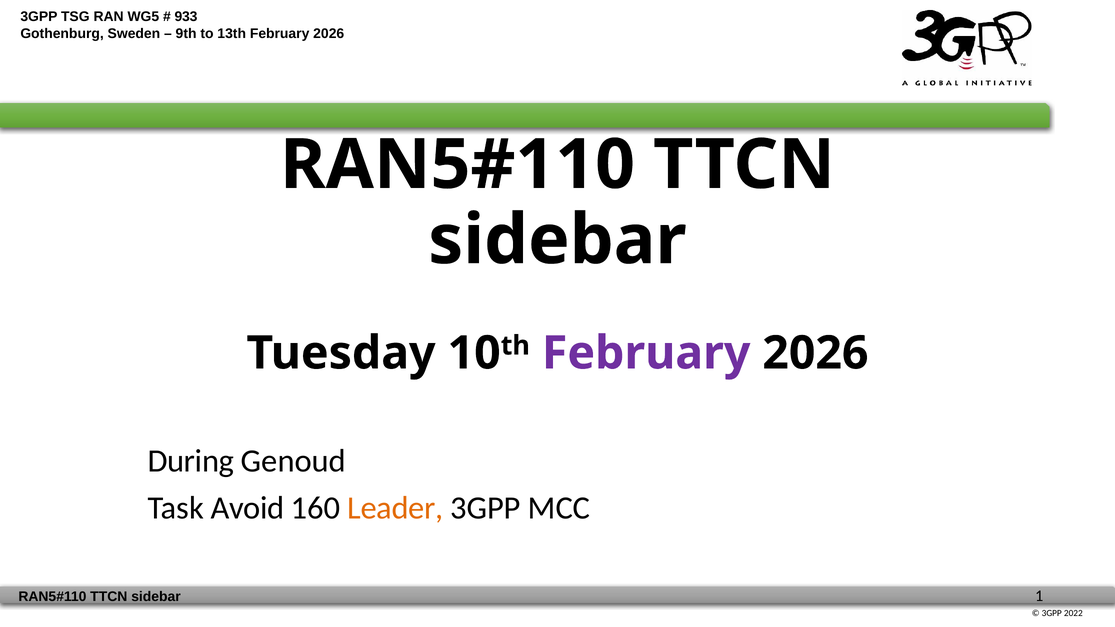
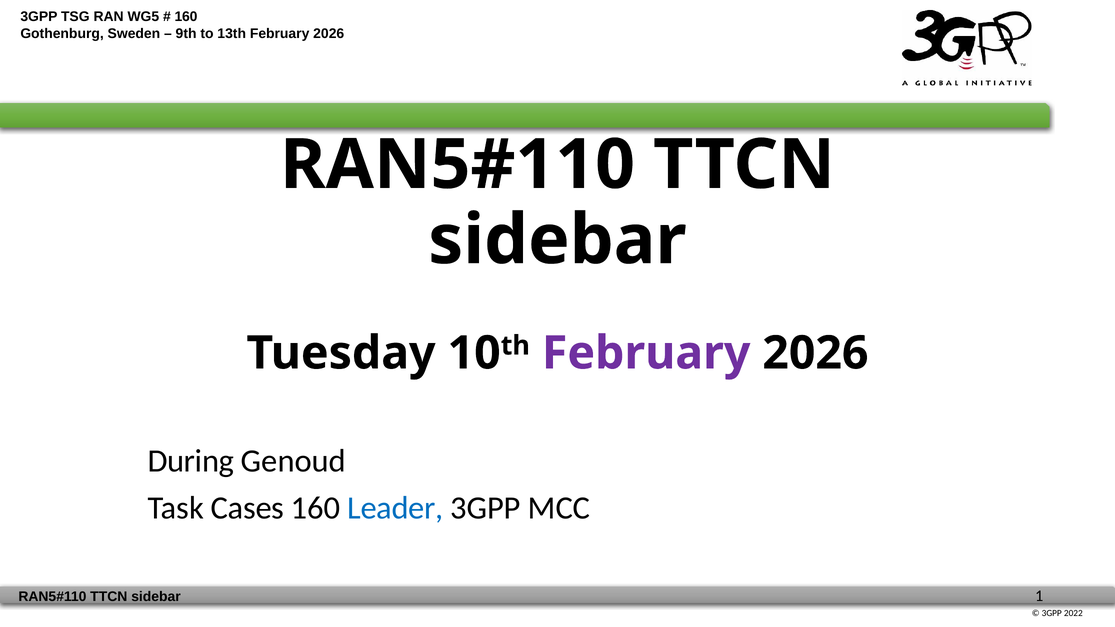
933 at (186, 17): 933 -> 160
Avoid: Avoid -> Cases
Leader colour: orange -> blue
